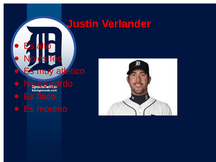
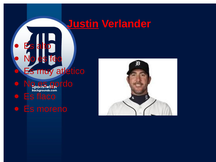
Justin underline: none -> present
